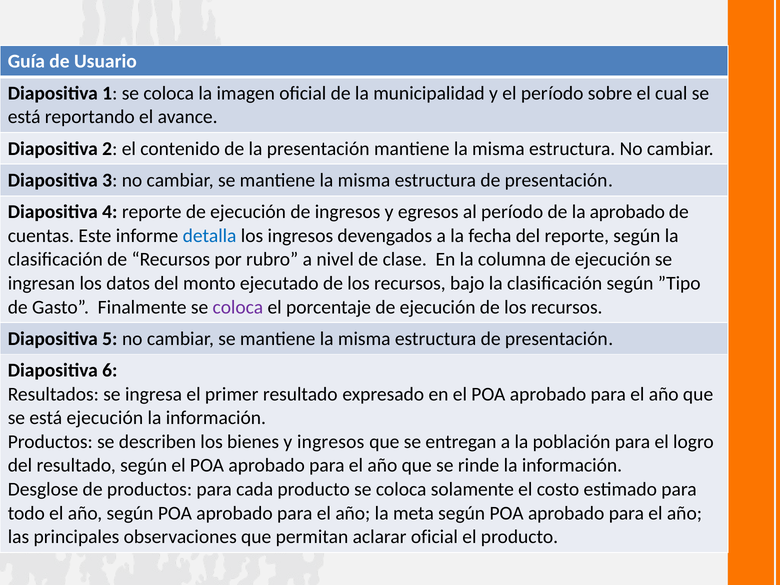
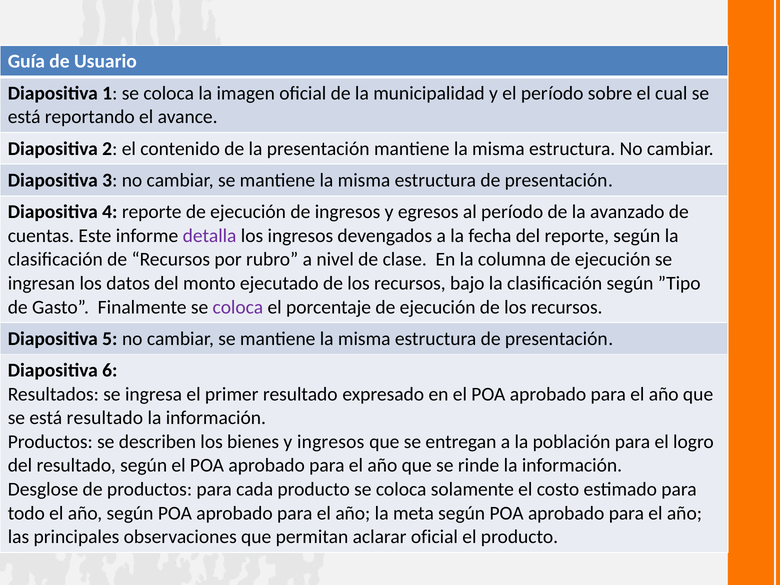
la aprobado: aprobado -> avanzado
detalla colour: blue -> purple
está ejecución: ejecución -> resultado
